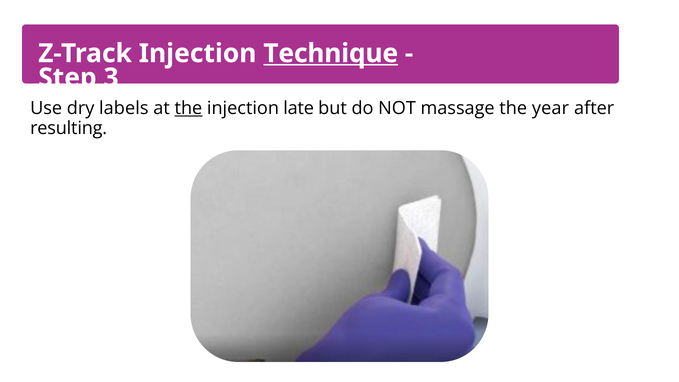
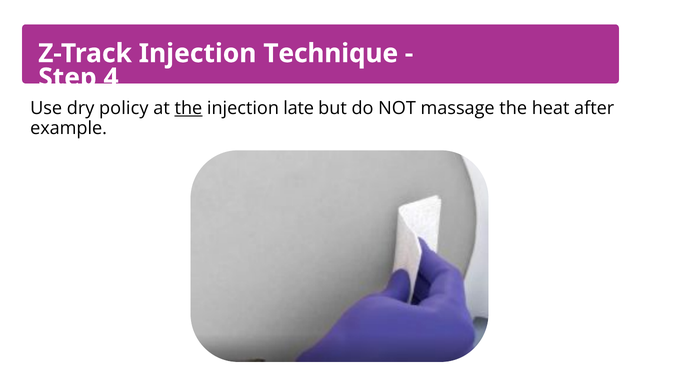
Technique underline: present -> none
3: 3 -> 4
labels: labels -> policy
year: year -> heat
resulting: resulting -> example
